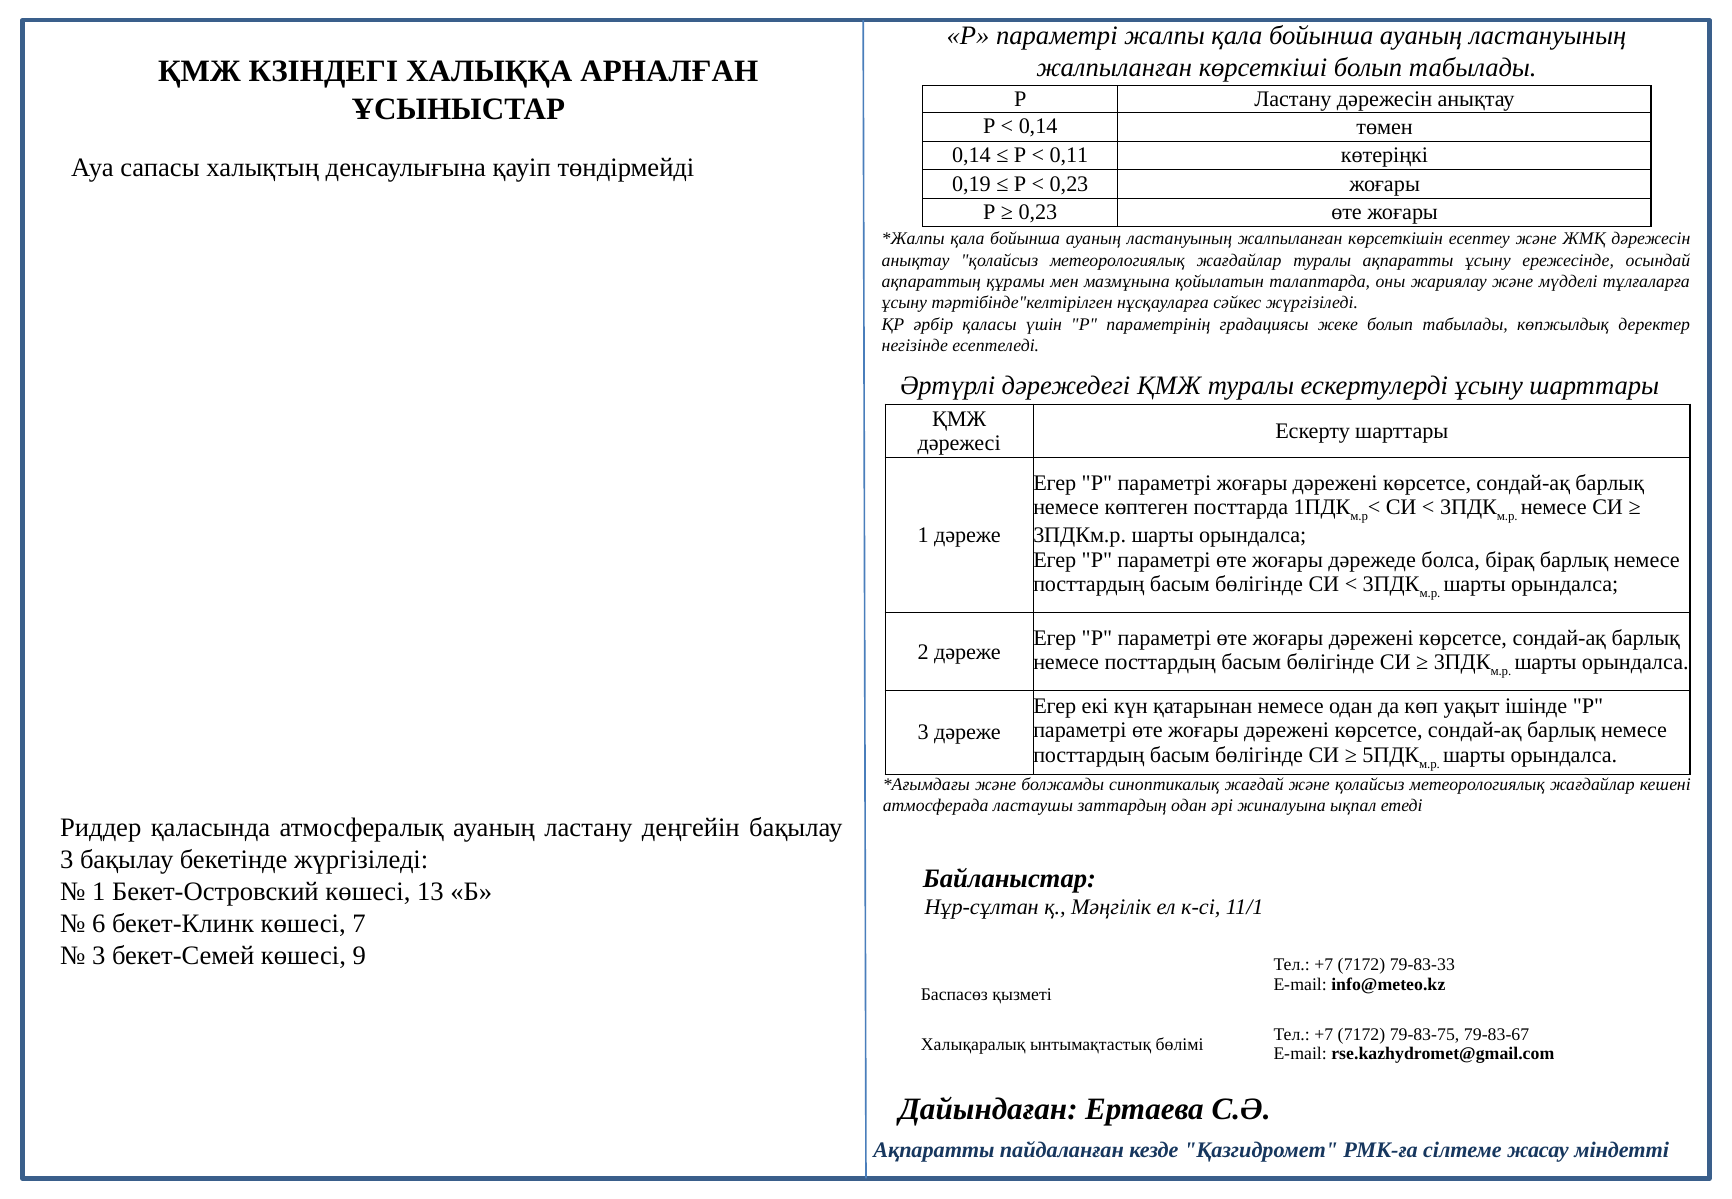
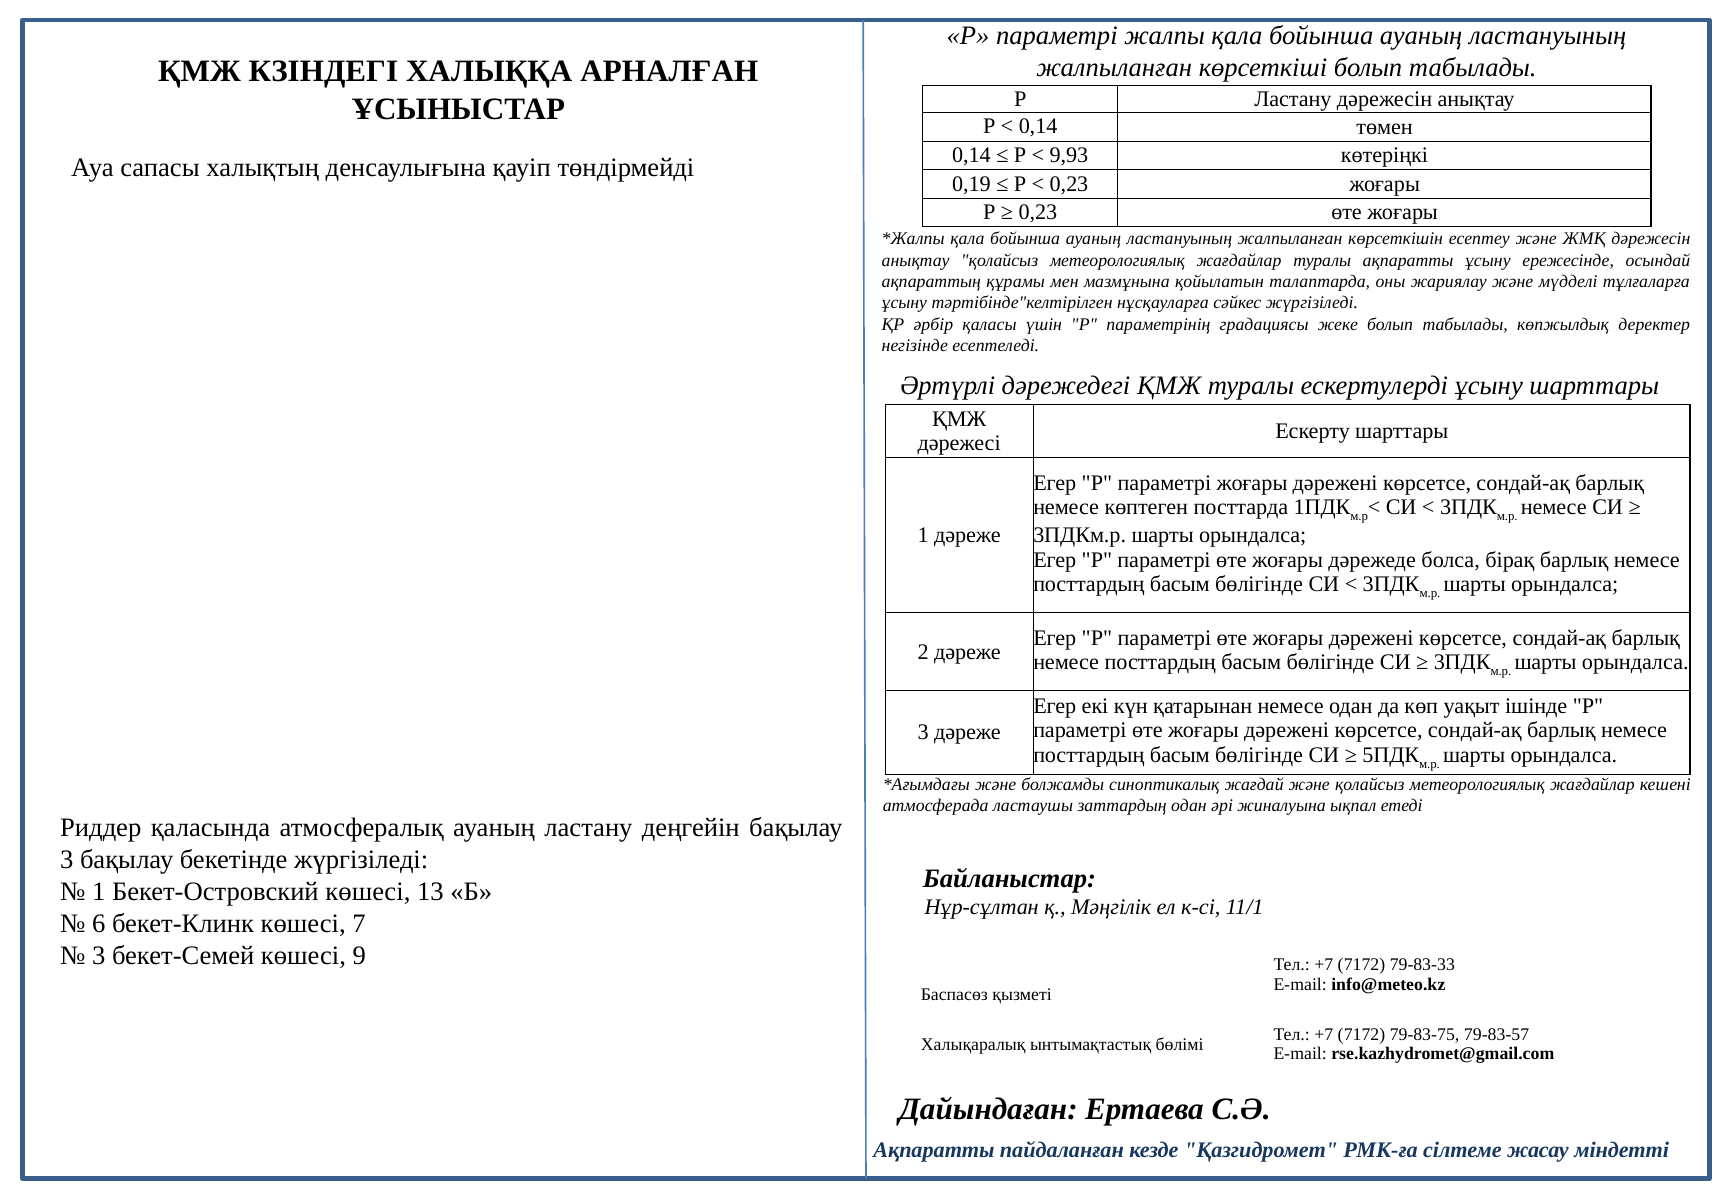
0,11: 0,11 -> 9,93
79-83-67: 79-83-67 -> 79-83-57
